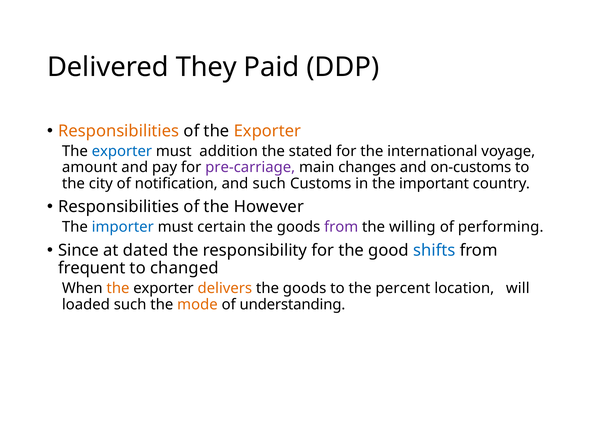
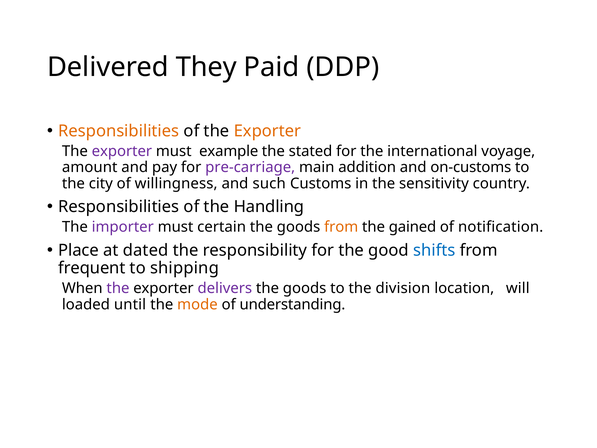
exporter at (122, 151) colour: blue -> purple
addition: addition -> example
changes: changes -> addition
notification: notification -> willingness
important: important -> sensitivity
However: However -> Handling
importer colour: blue -> purple
from at (341, 227) colour: purple -> orange
willing: willing -> gained
performing: performing -> notification
Since: Since -> Place
changed: changed -> shipping
the at (118, 288) colour: orange -> purple
delivers colour: orange -> purple
percent: percent -> division
loaded such: such -> until
